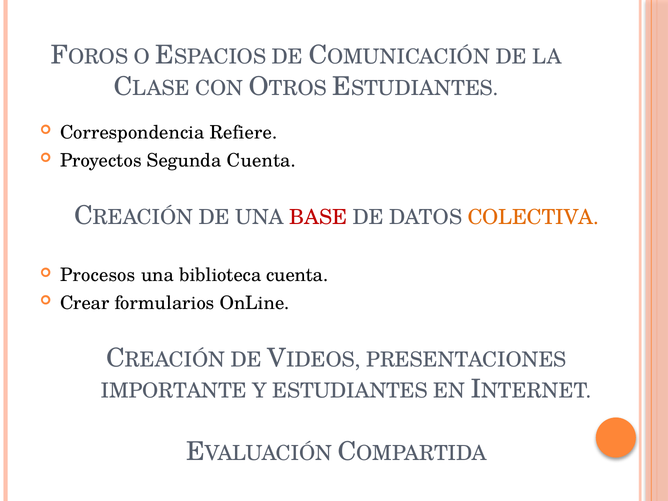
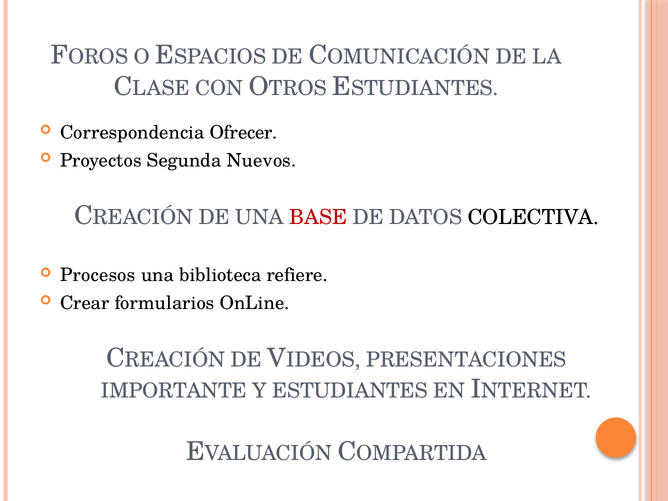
Refiere: Refiere -> Ofrecer
Segunda Cuenta: Cuenta -> Nuevos
COLECTIVA colour: orange -> black
biblioteca cuenta: cuenta -> refiere
